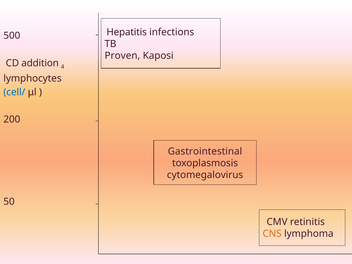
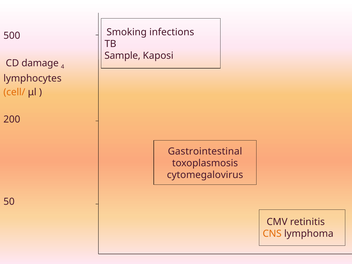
Hepatitis: Hepatitis -> Smoking
Proven: Proven -> Sample
addition: addition -> damage
cell/ colour: blue -> orange
